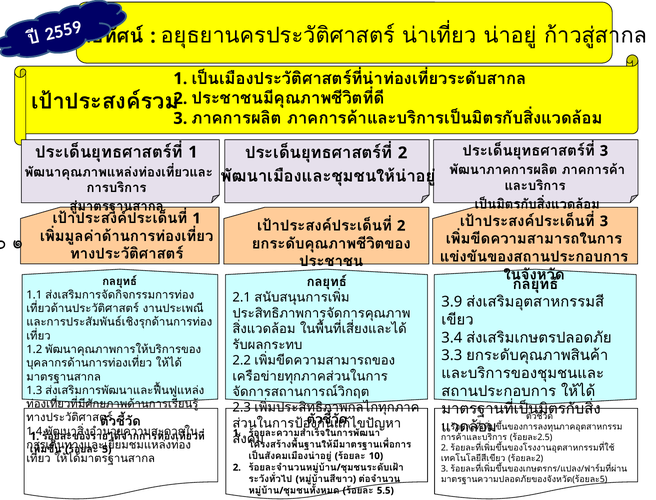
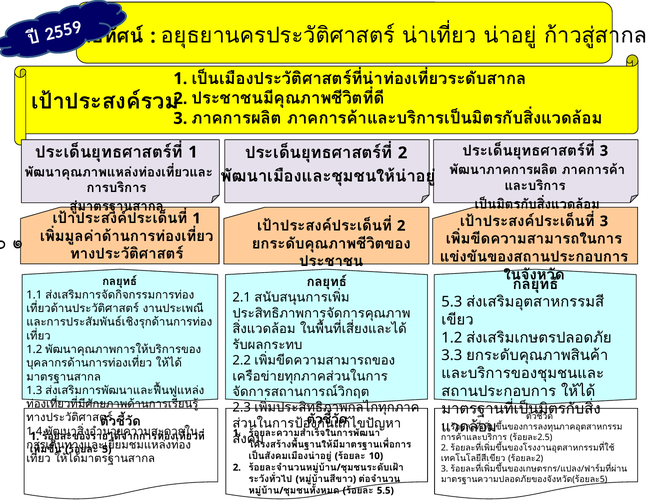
3.9: 3.9 -> 5.3
3.4 at (452, 338): 3.4 -> 1.2
